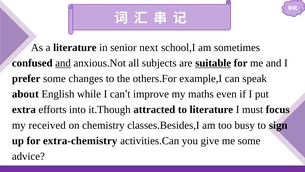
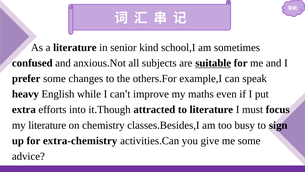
next: next -> kind
and at (63, 63) underline: present -> none
about: about -> heavy
my received: received -> literature
